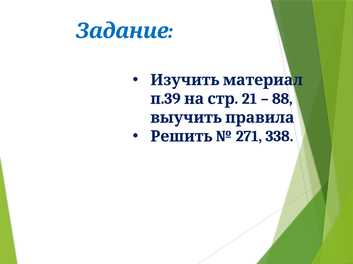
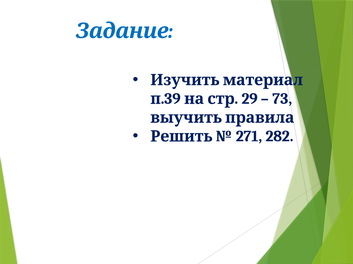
21: 21 -> 29
88: 88 -> 73
338: 338 -> 282
